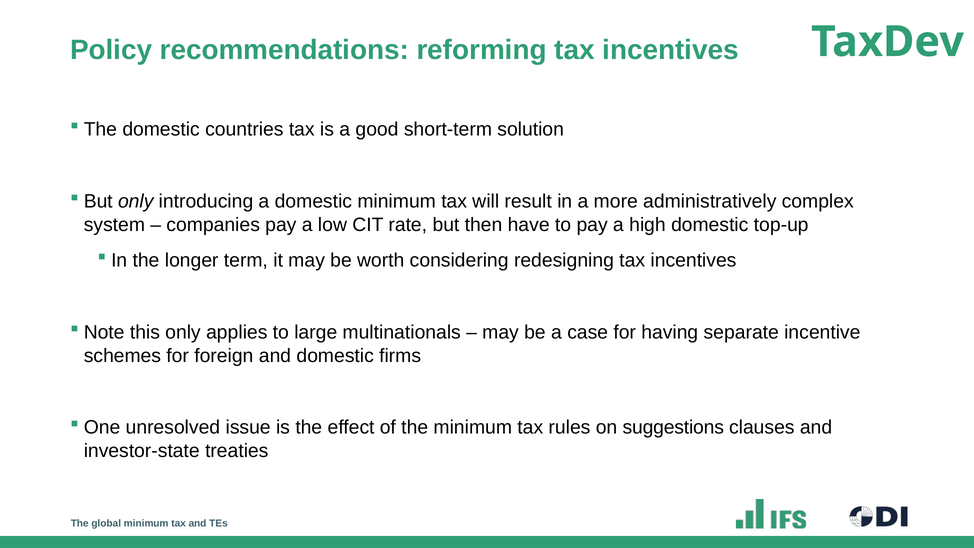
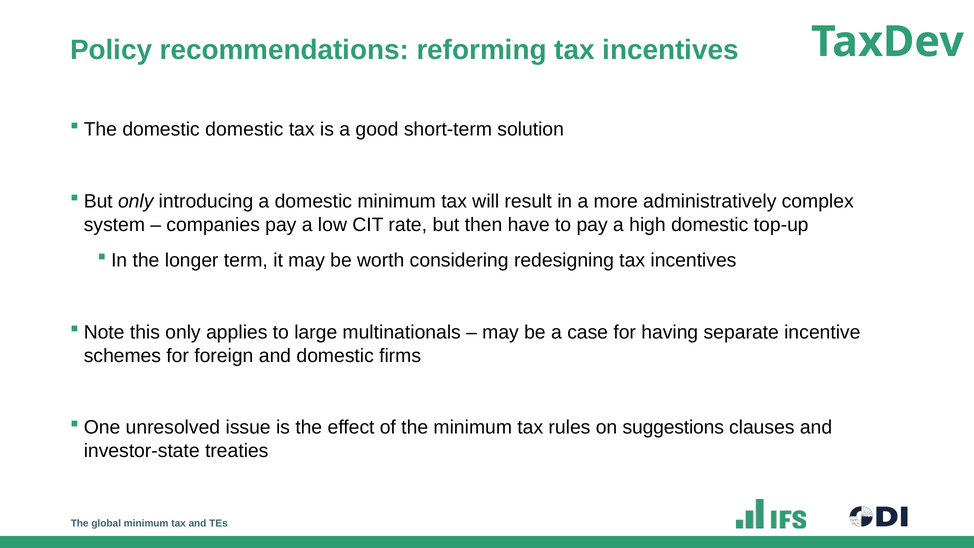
domestic countries: countries -> domestic
